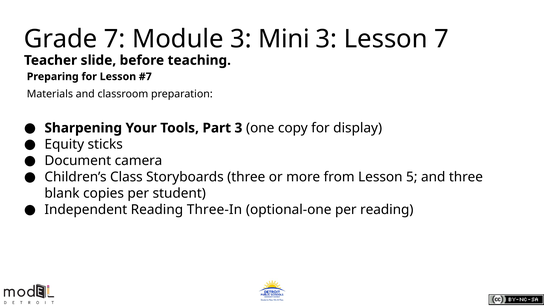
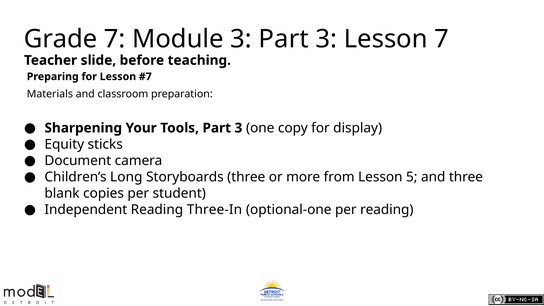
3 Mini: Mini -> Part
Class: Class -> Long
